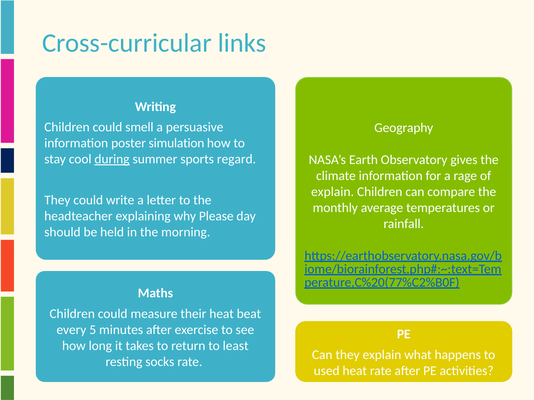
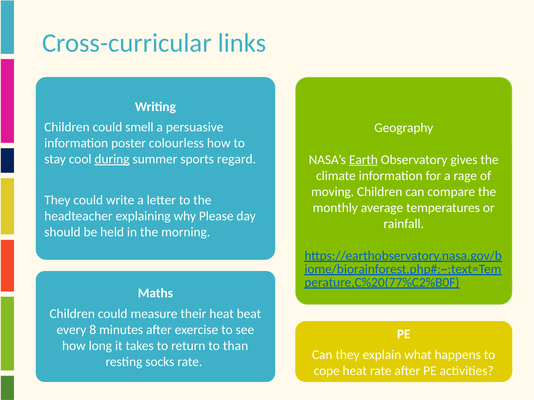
simulation: simulation -> colourless
Earth underline: none -> present
explain at (333, 192): explain -> moving
5: 5 -> 8
least: least -> than
used: used -> cope
